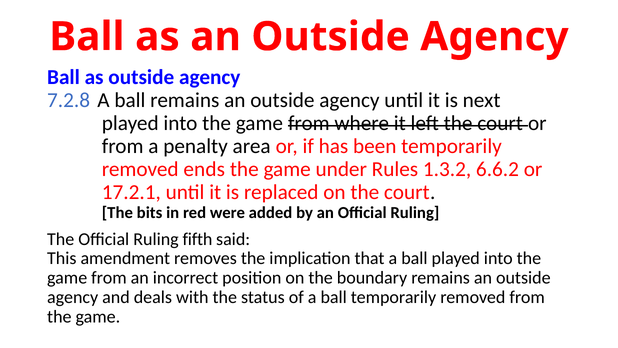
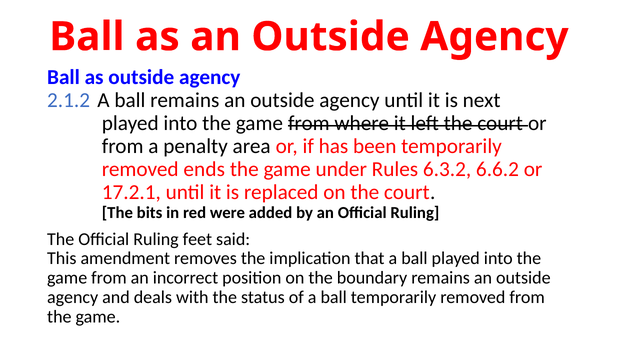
7.2.8: 7.2.8 -> 2.1.2
1.3.2: 1.3.2 -> 6.3.2
fifth: fifth -> feet
